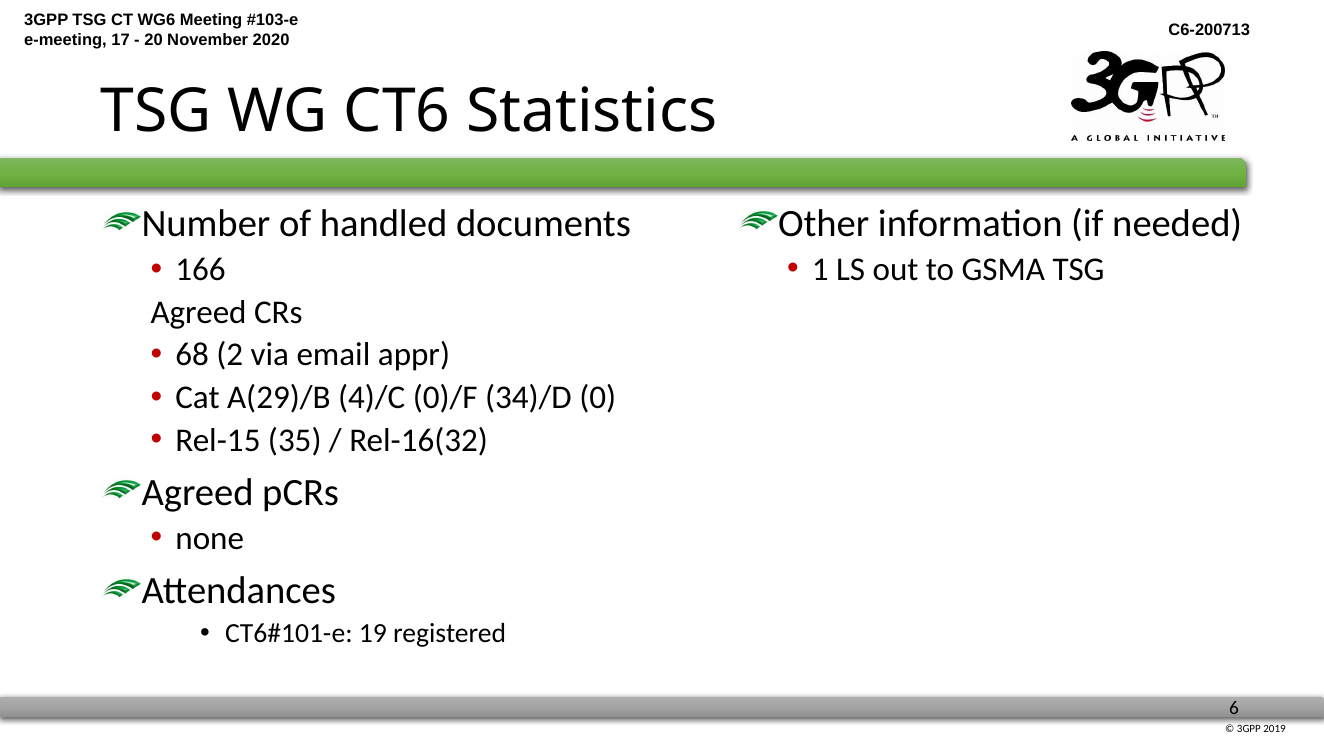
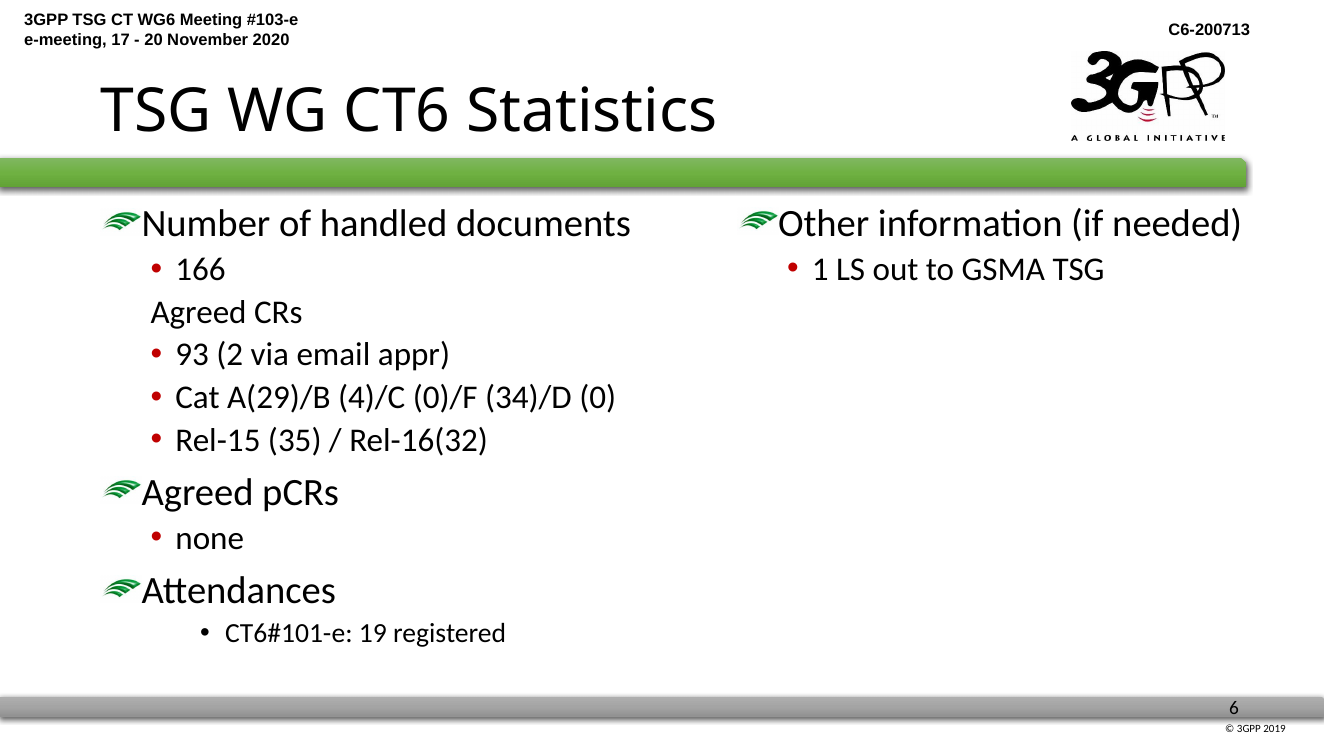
68: 68 -> 93
